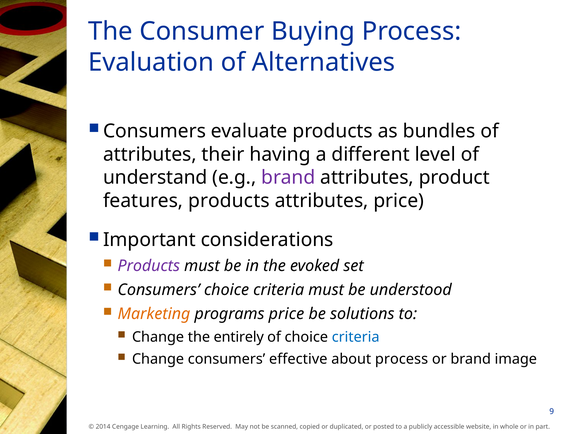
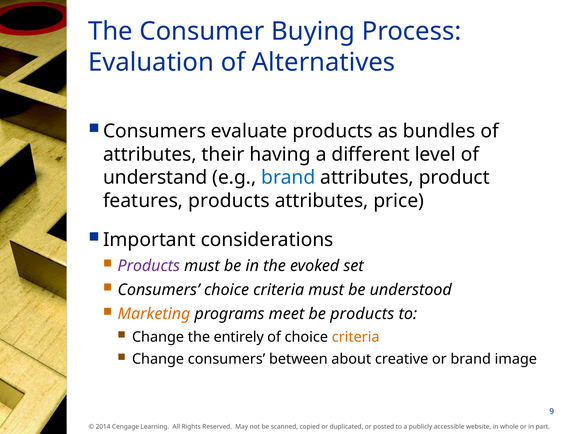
brand at (288, 177) colour: purple -> blue
programs price: price -> meet
be solutions: solutions -> products
criteria at (356, 337) colour: blue -> orange
effective: effective -> between
about process: process -> creative
